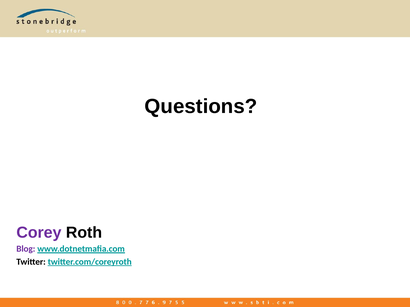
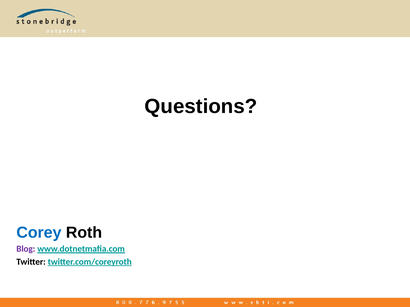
Corey colour: purple -> blue
